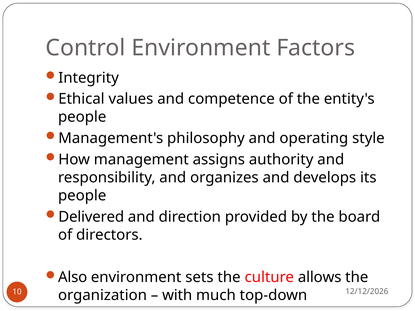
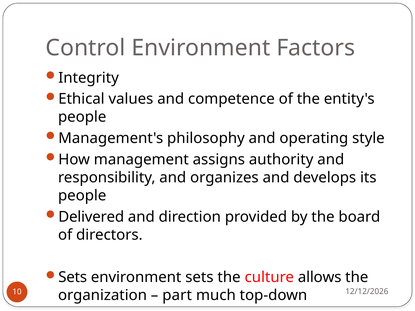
Also at (73, 278): Also -> Sets
with: with -> part
